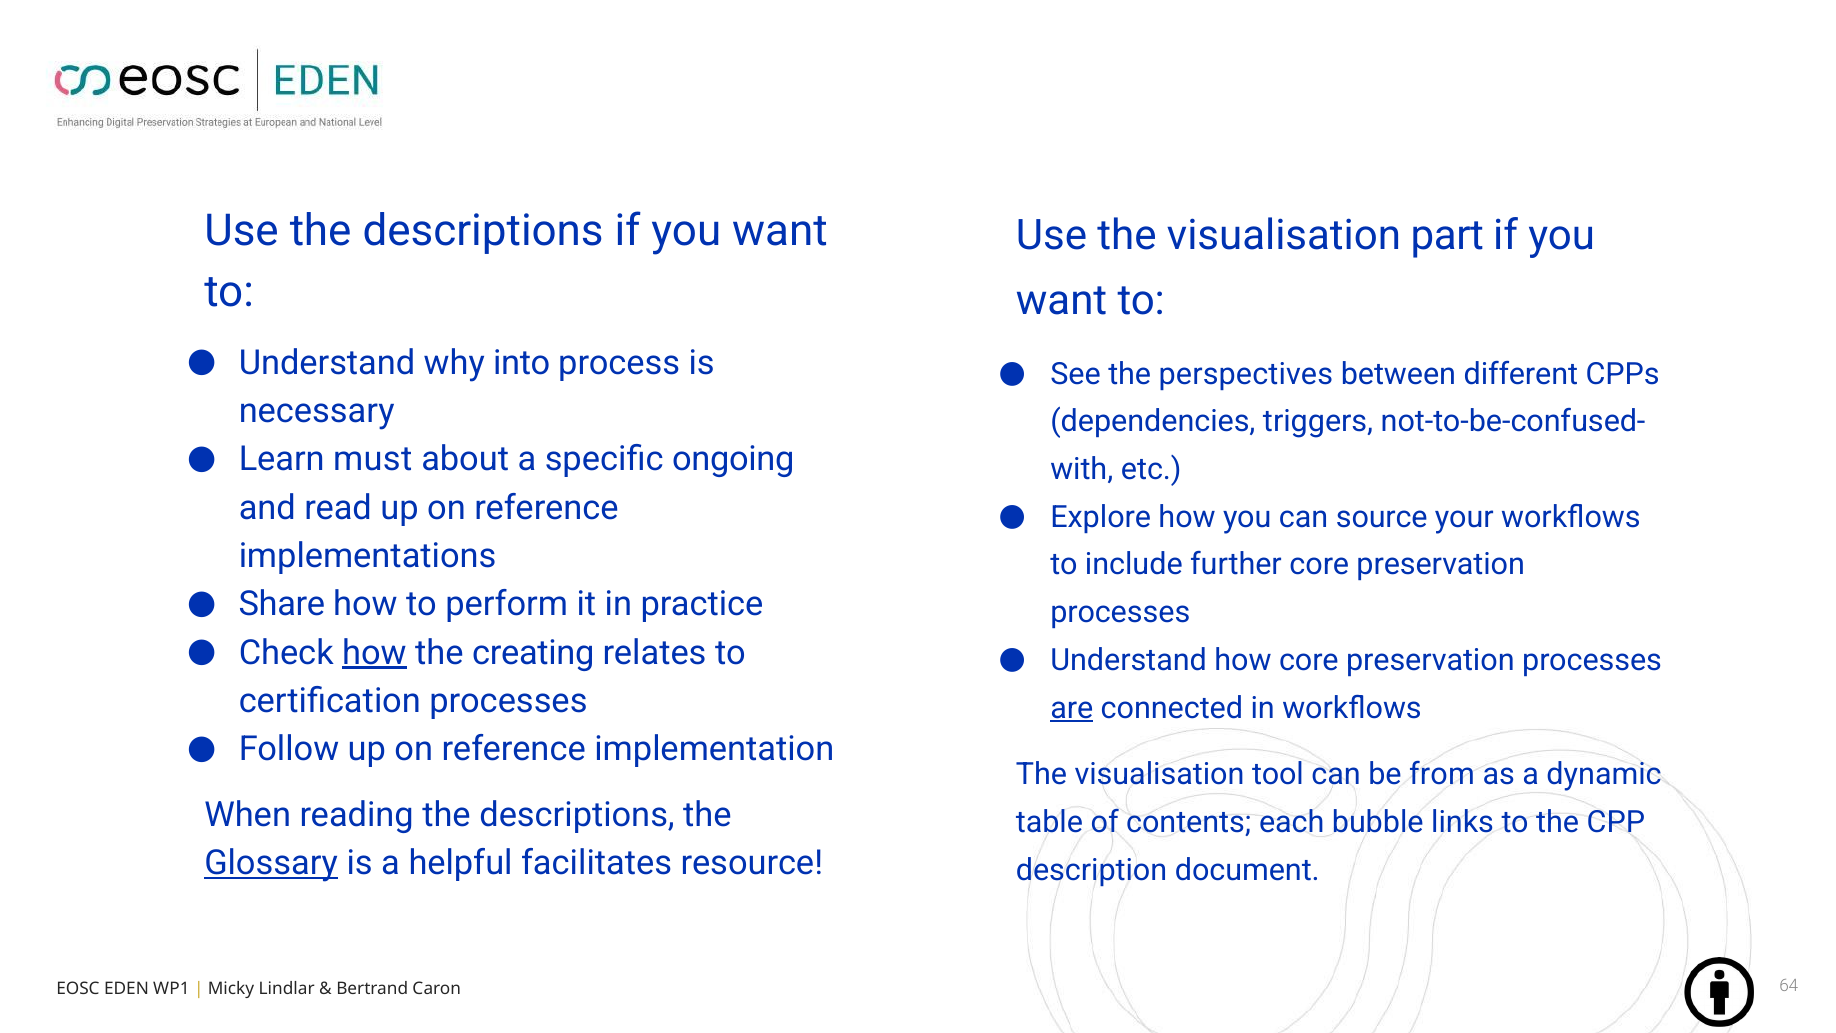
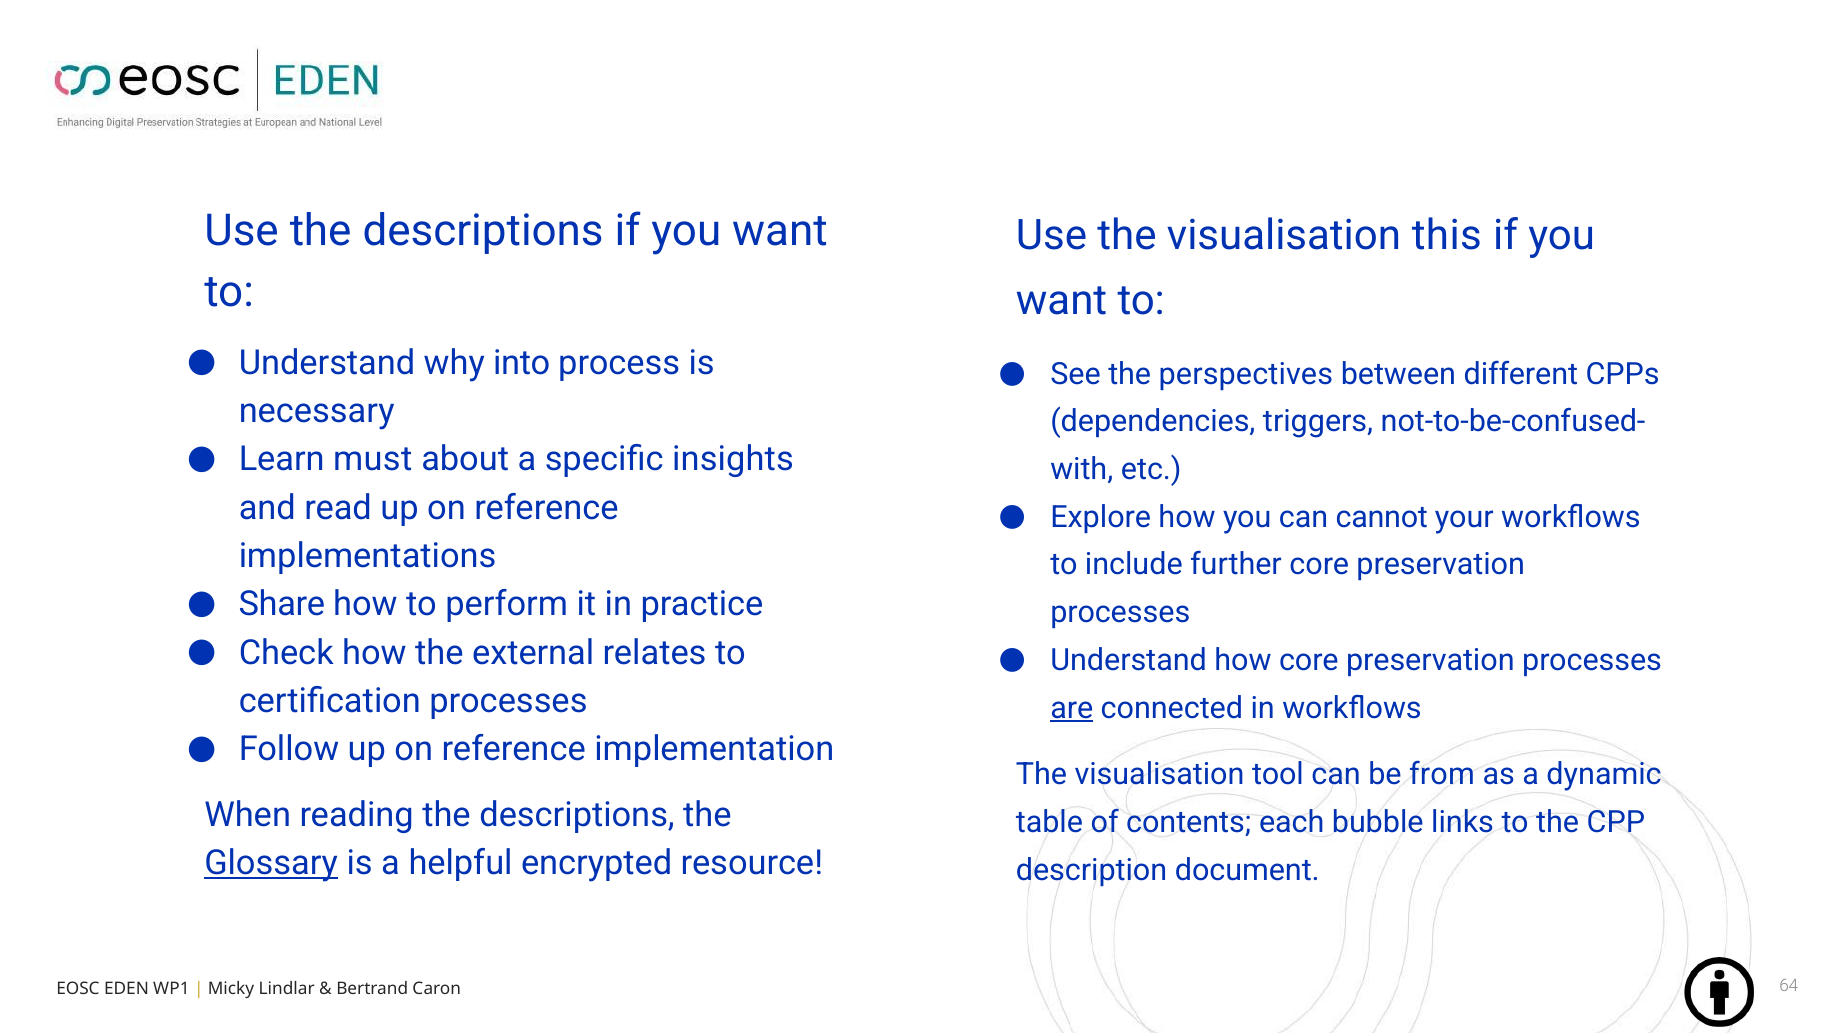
part: part -> this
ongoing: ongoing -> insights
source: source -> cannot
how at (374, 653) underline: present -> none
creating: creating -> external
facilitates: facilitates -> encrypted
